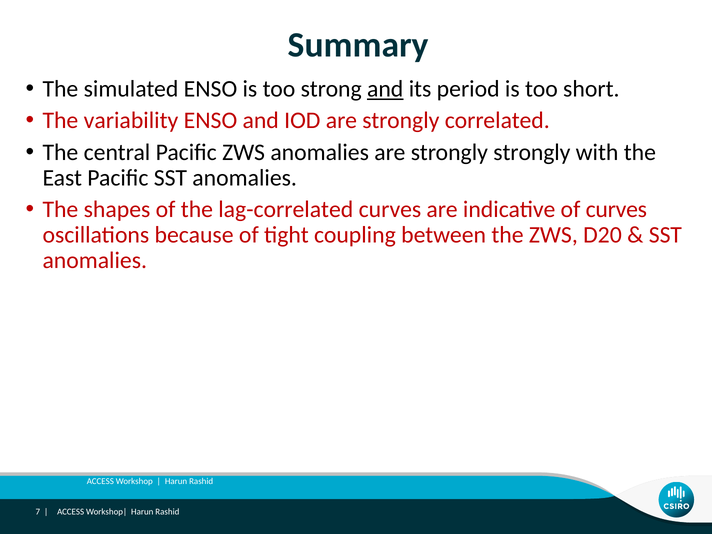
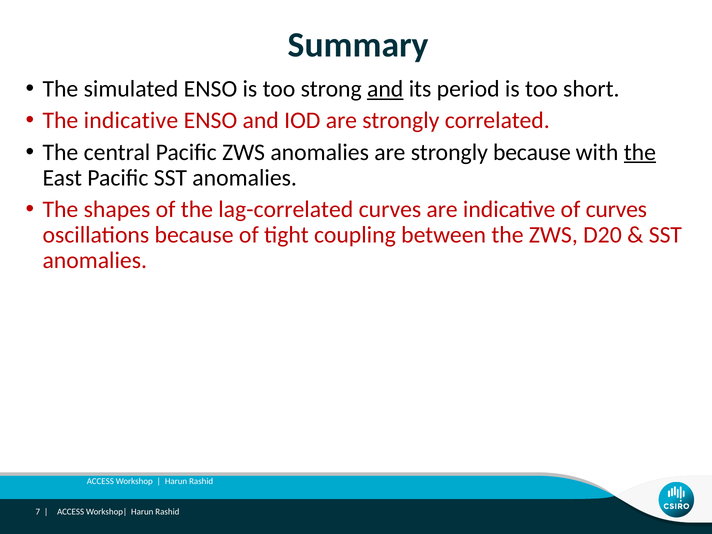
The variability: variability -> indicative
strongly strongly: strongly -> because
the at (640, 152) underline: none -> present
